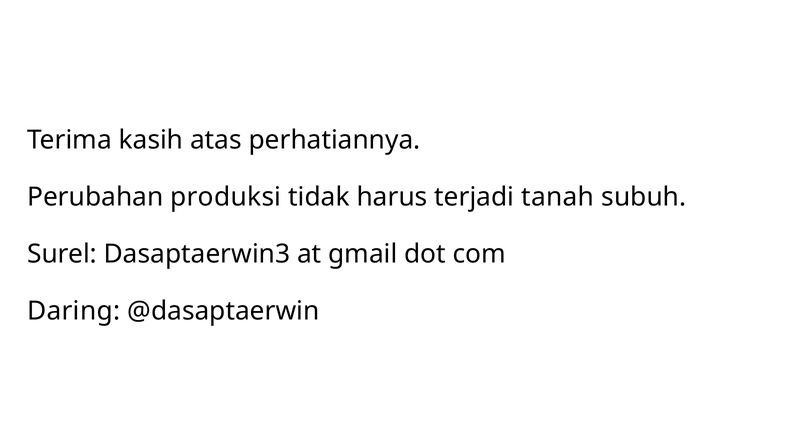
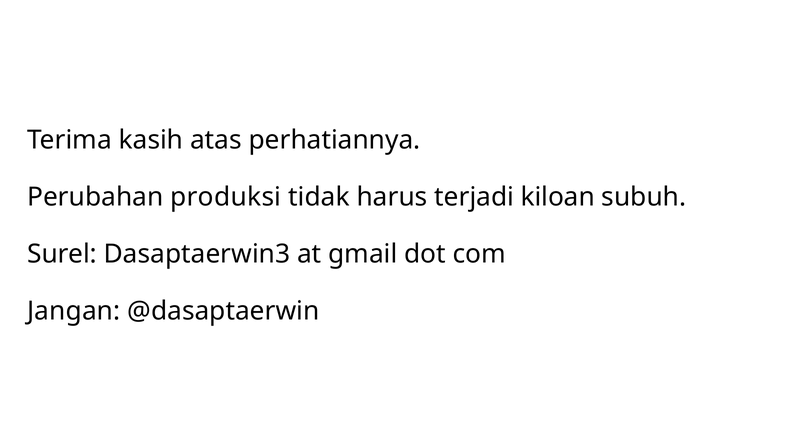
tanah: tanah -> kiloan
Daring: Daring -> Jangan
